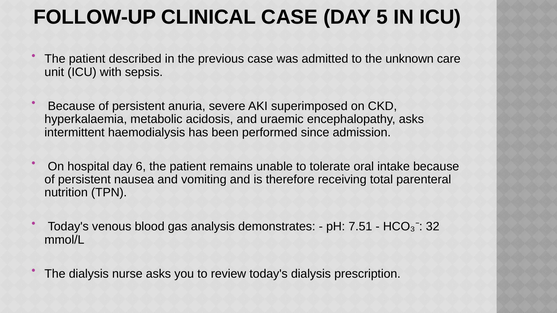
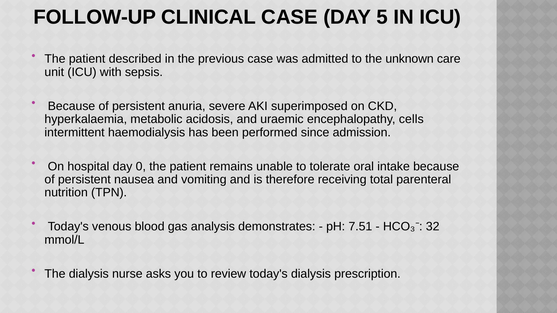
encephalopathy asks: asks -> cells
6: 6 -> 0
